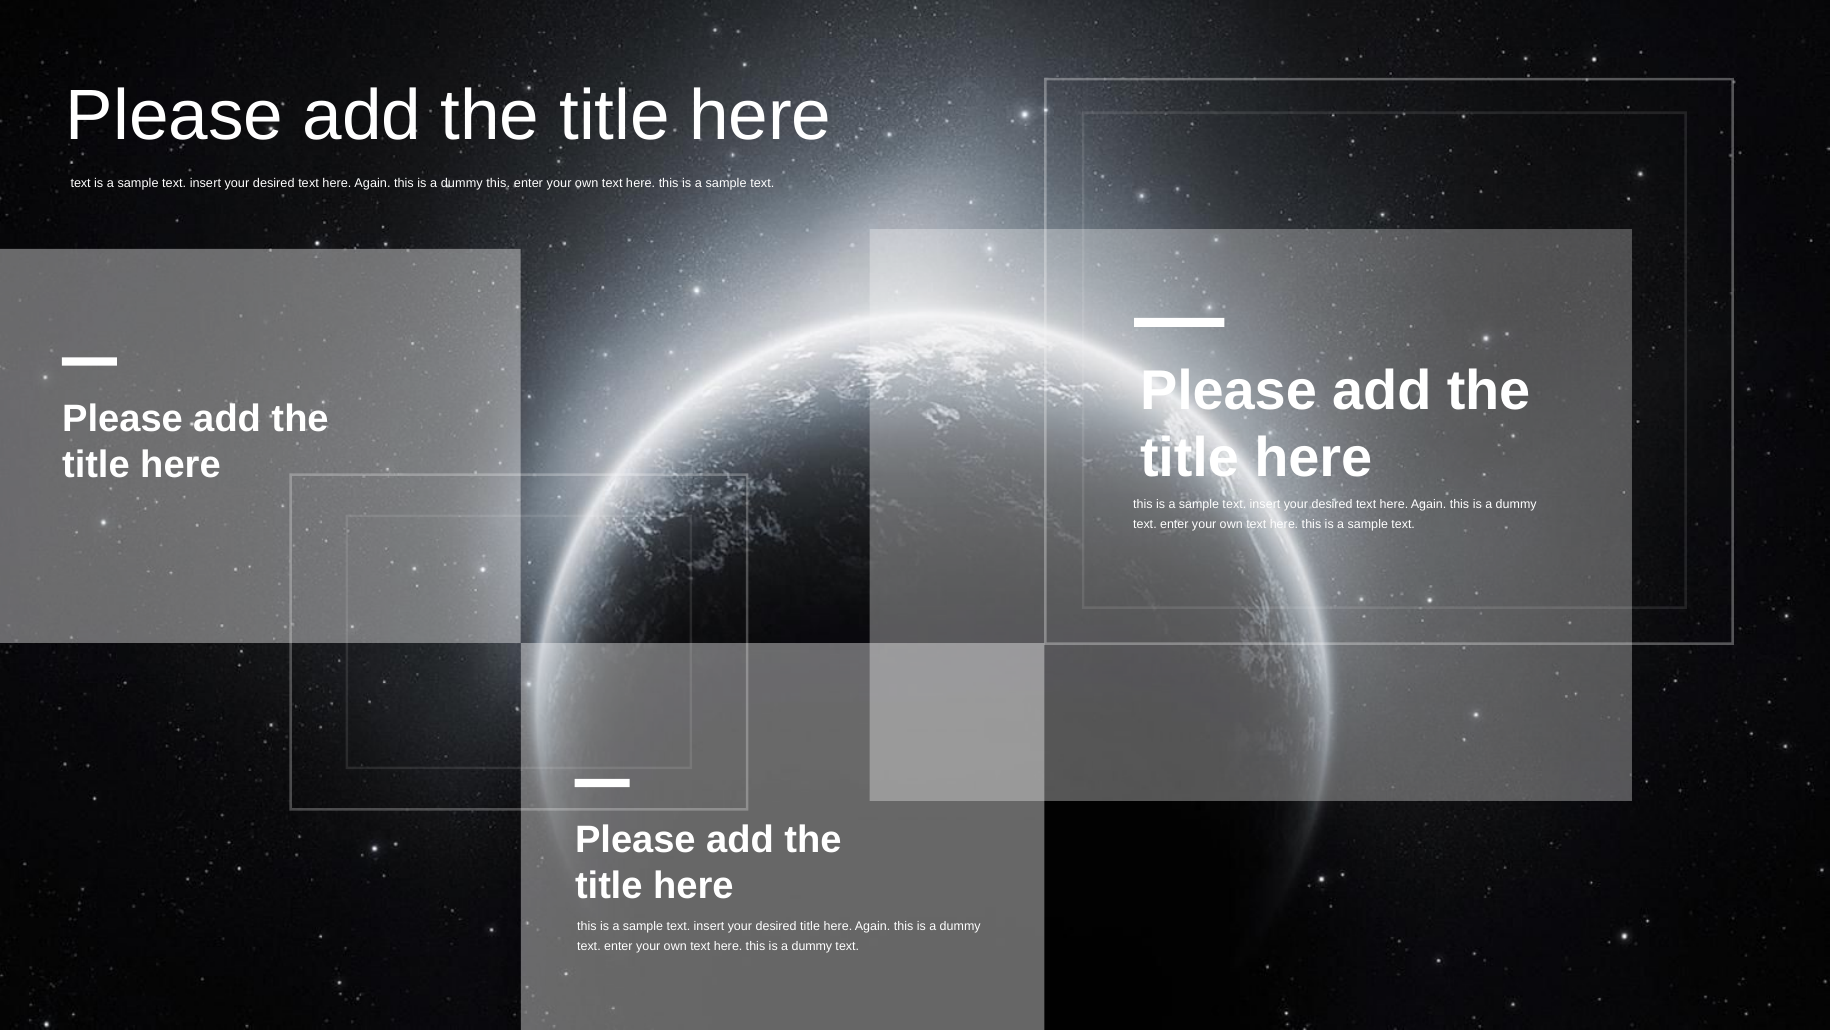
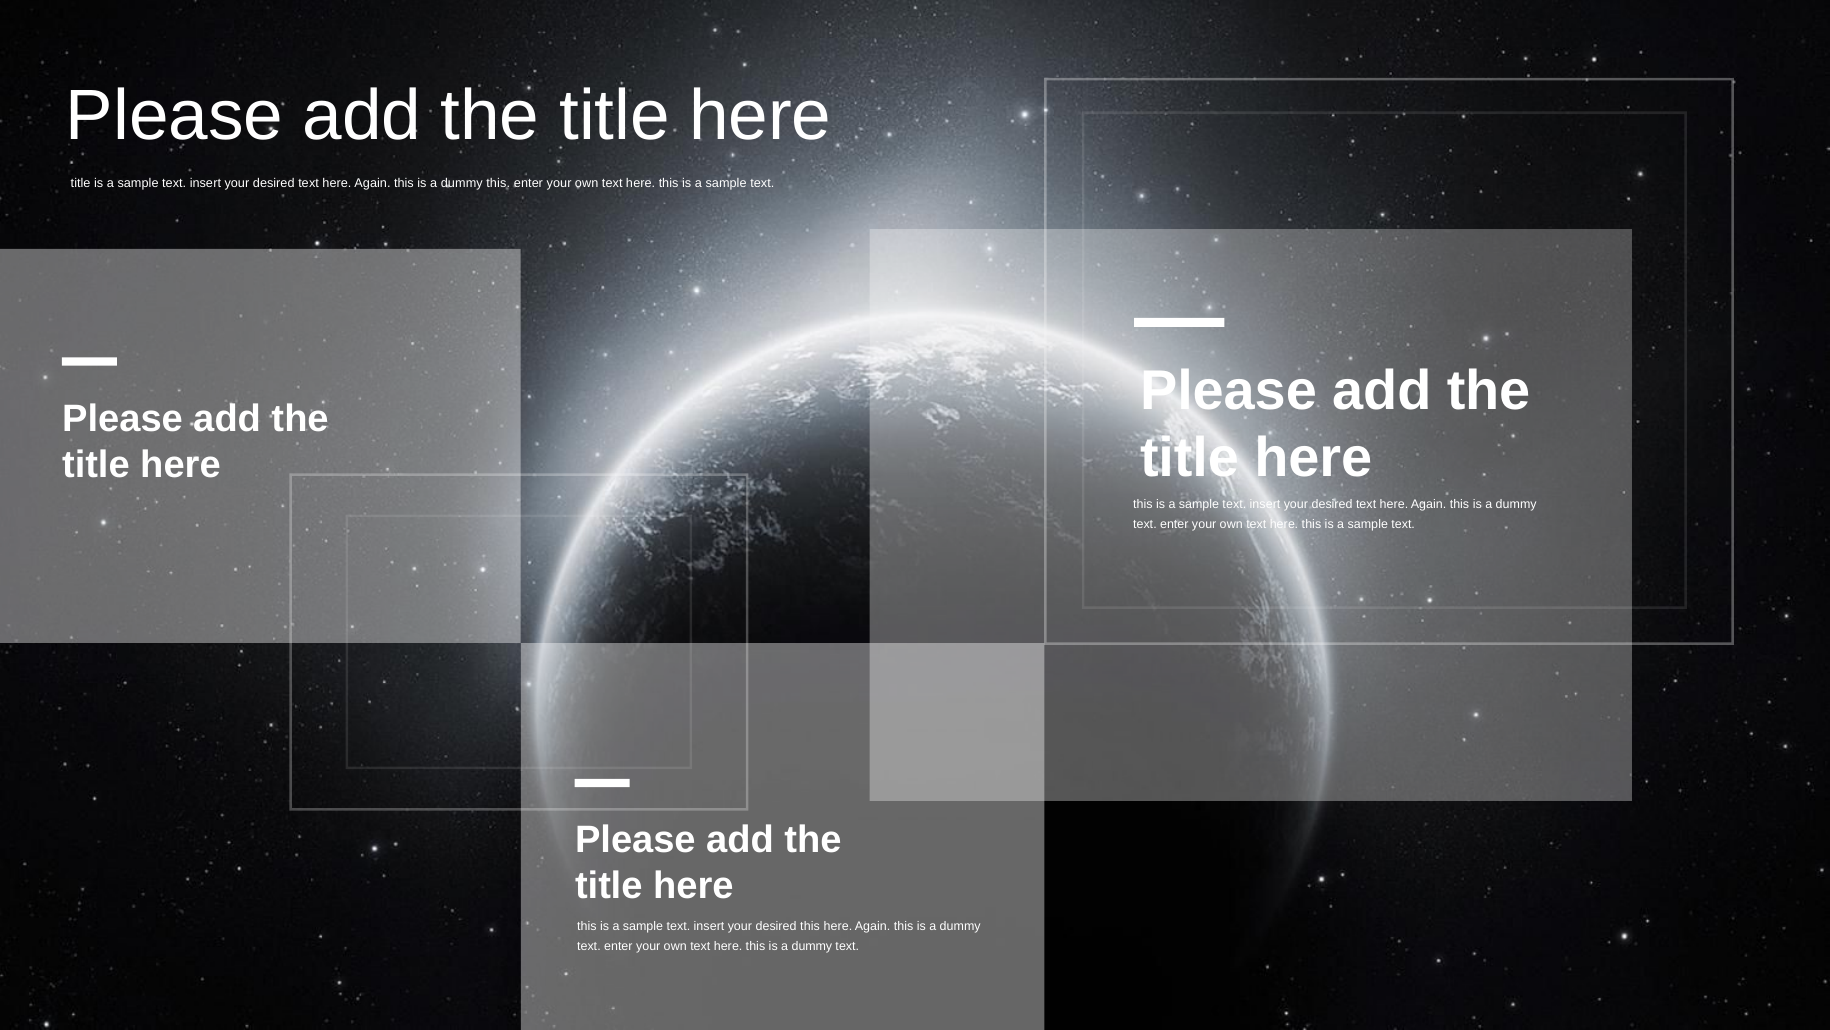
text at (81, 183): text -> title
desired title: title -> this
